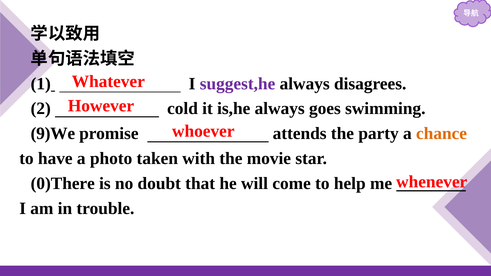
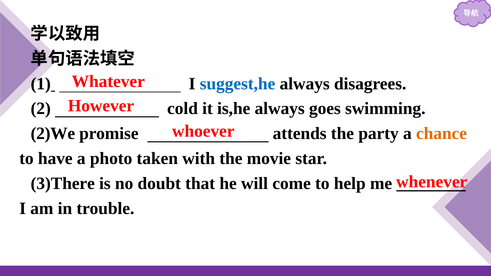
suggest,he colour: purple -> blue
9)We: 9)We -> 2)We
0)There: 0)There -> 3)There
